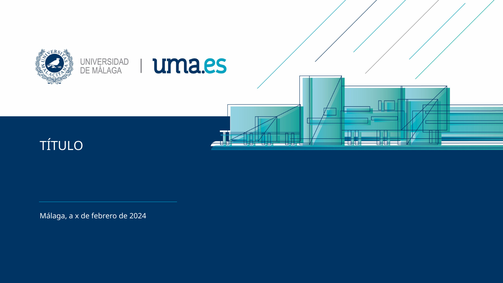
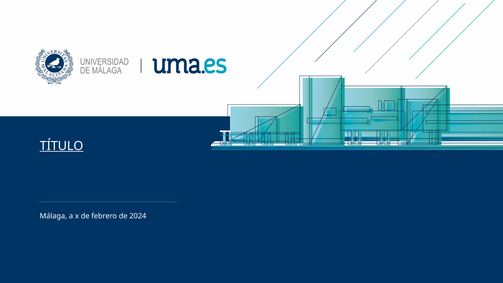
TÍTULO underline: none -> present
